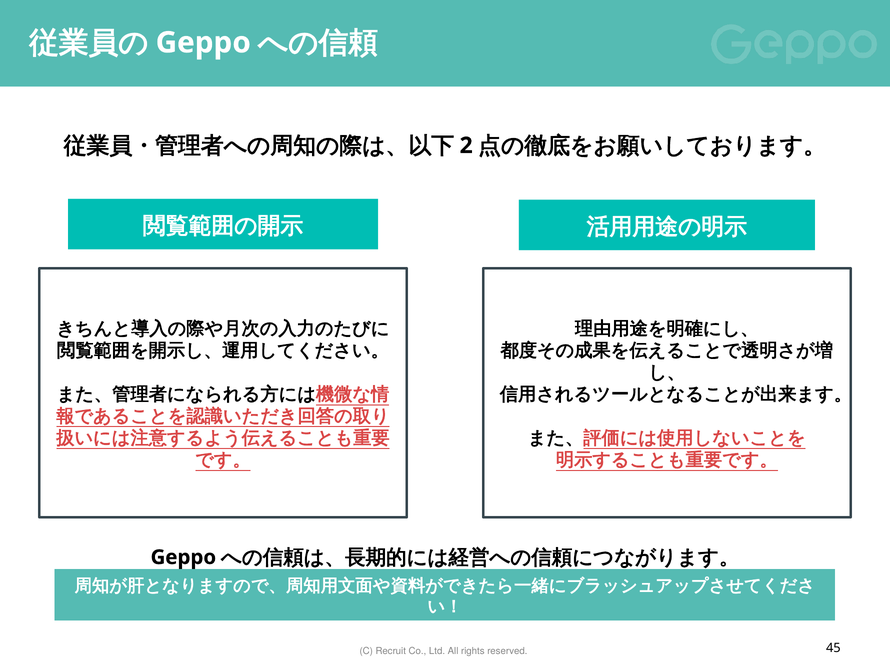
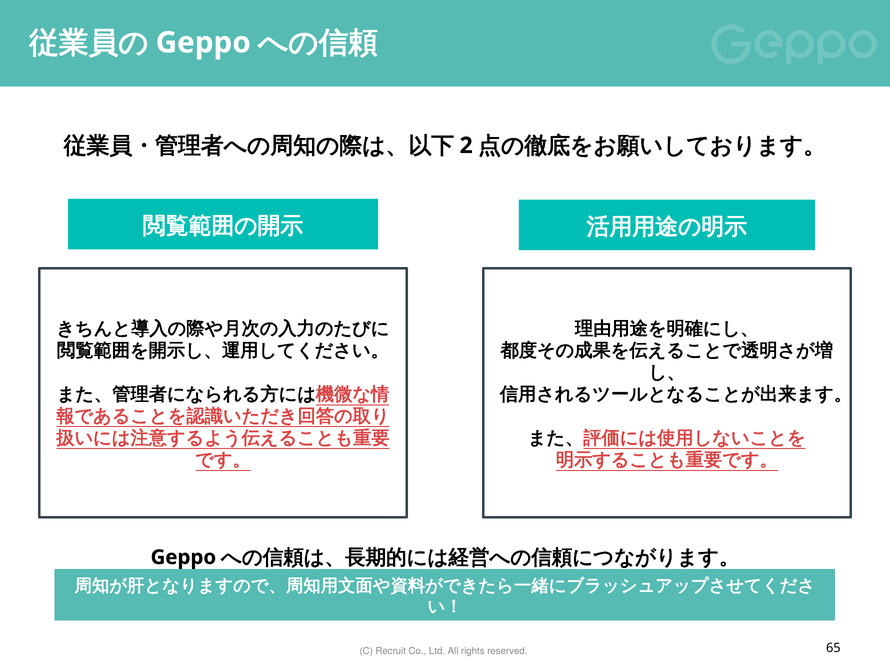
45: 45 -> 65
